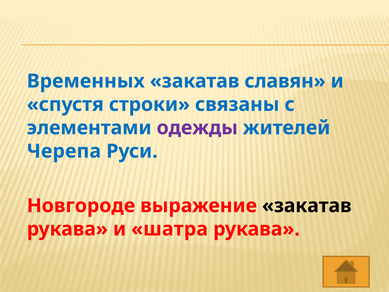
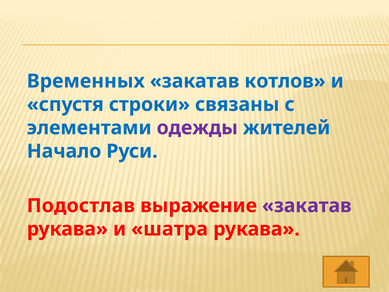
славян: славян -> котлов
Черепа: Черепа -> Начало
Новгороде: Новгороде -> Подостлав
закатав at (307, 206) colour: black -> purple
